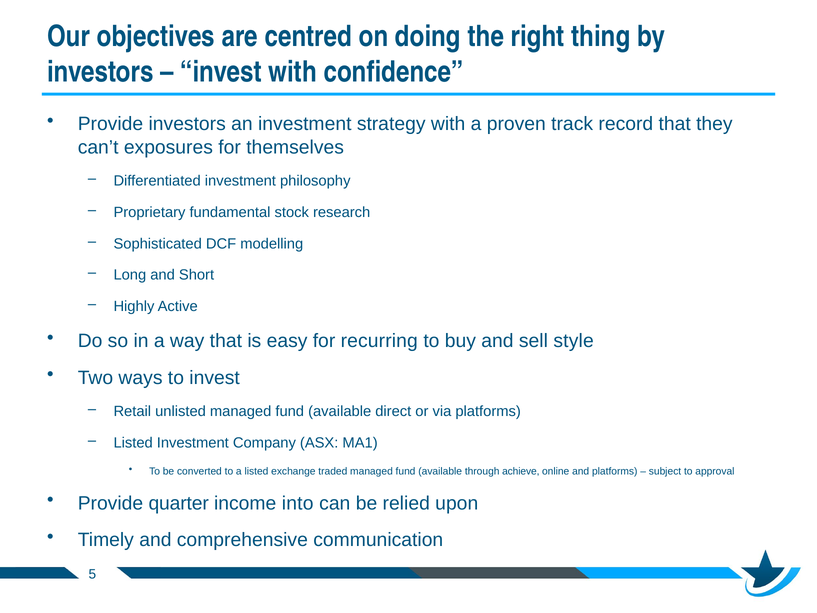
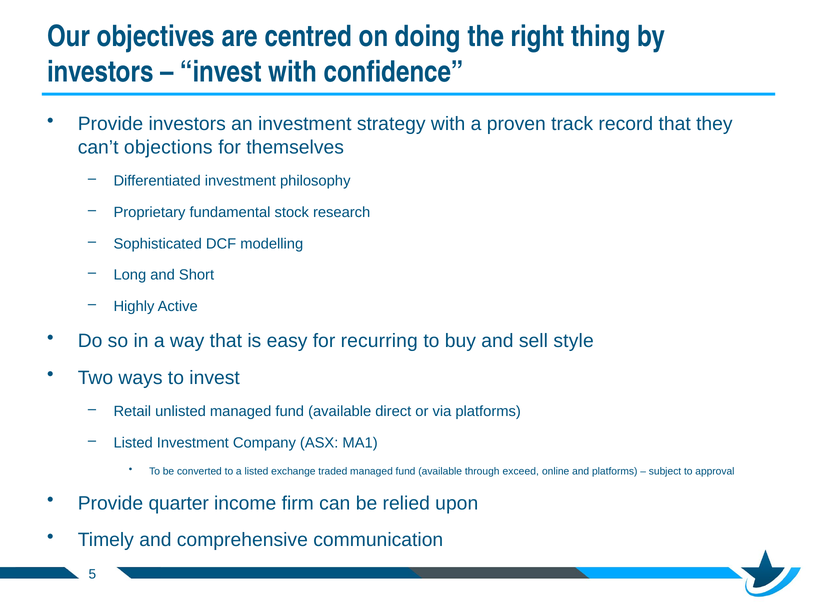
exposures: exposures -> objections
achieve: achieve -> exceed
into: into -> firm
